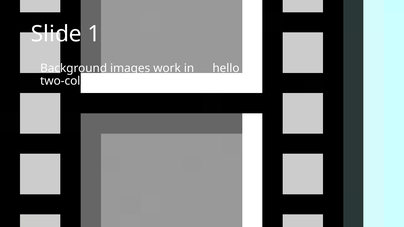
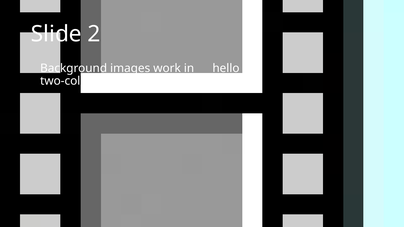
1: 1 -> 2
